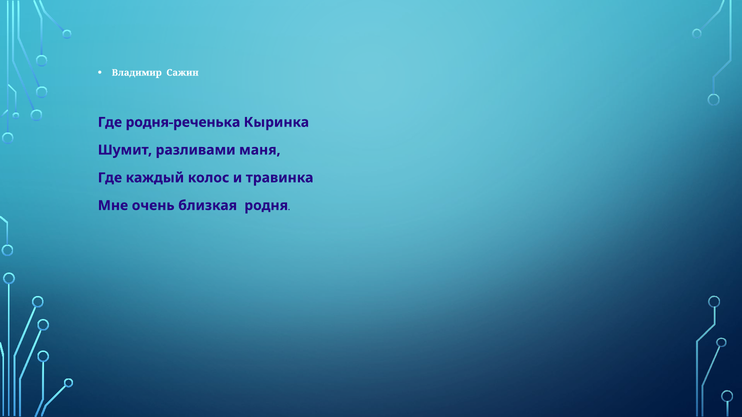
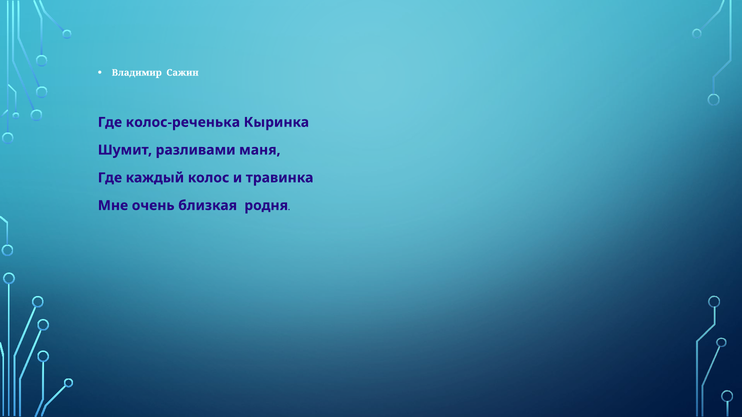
родня-реченька: родня-реченька -> колос-реченька
